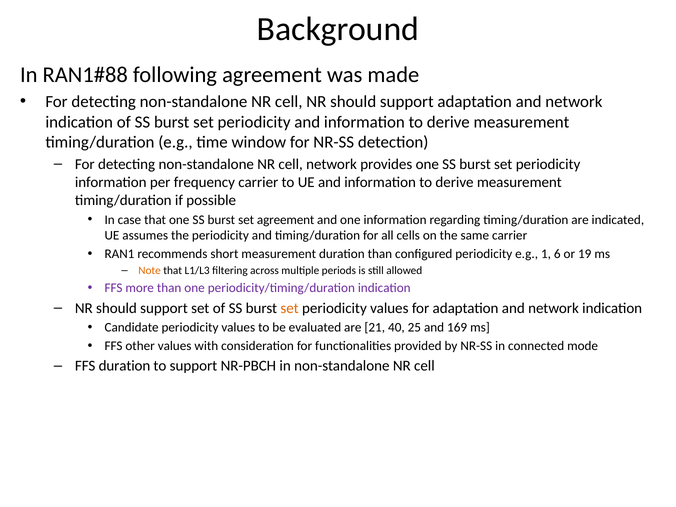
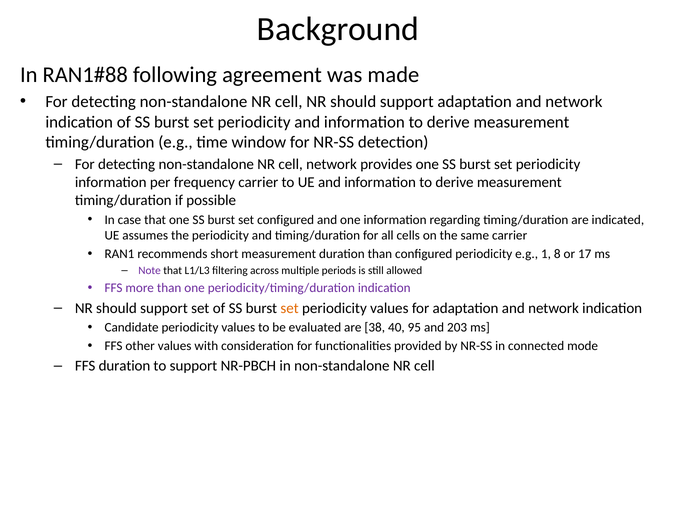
set agreement: agreement -> configured
6: 6 -> 8
19: 19 -> 17
Note colour: orange -> purple
21: 21 -> 38
25: 25 -> 95
169: 169 -> 203
